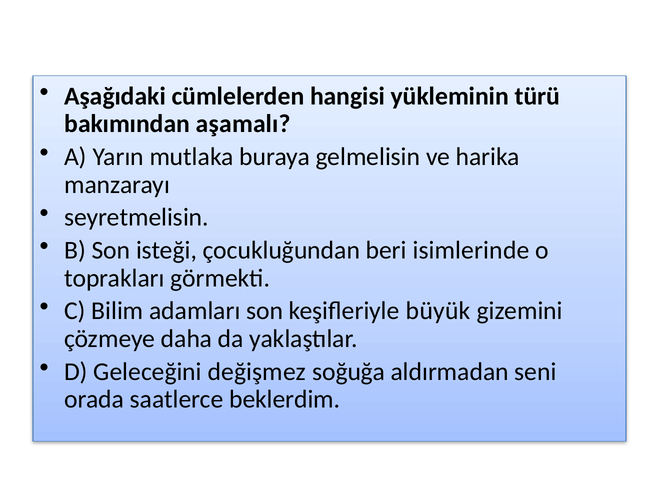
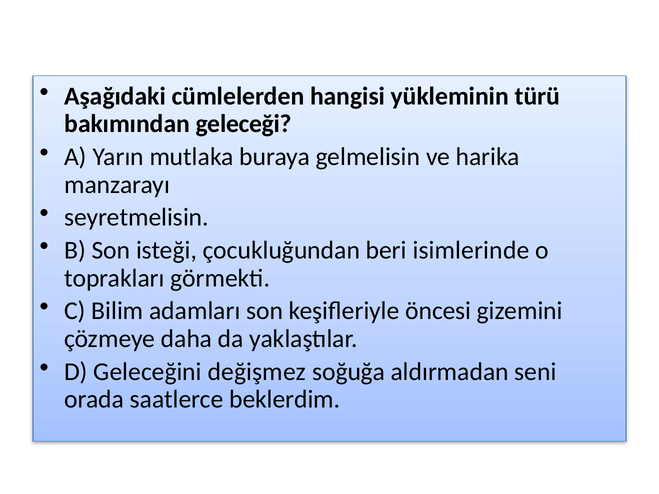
aşamalı: aşamalı -> geleceği
büyük: büyük -> öncesi
